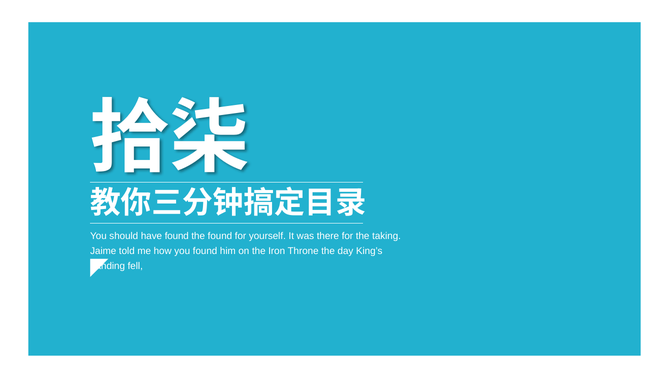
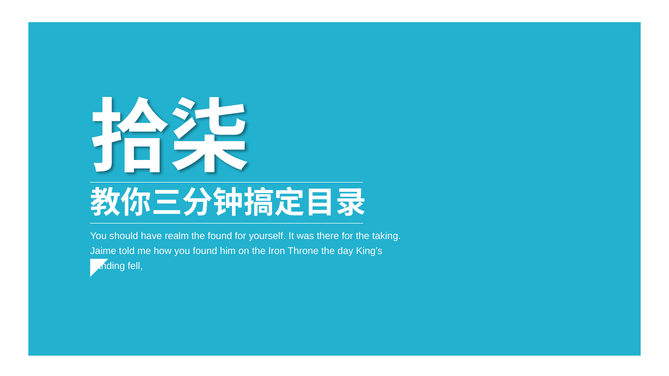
have found: found -> realm
